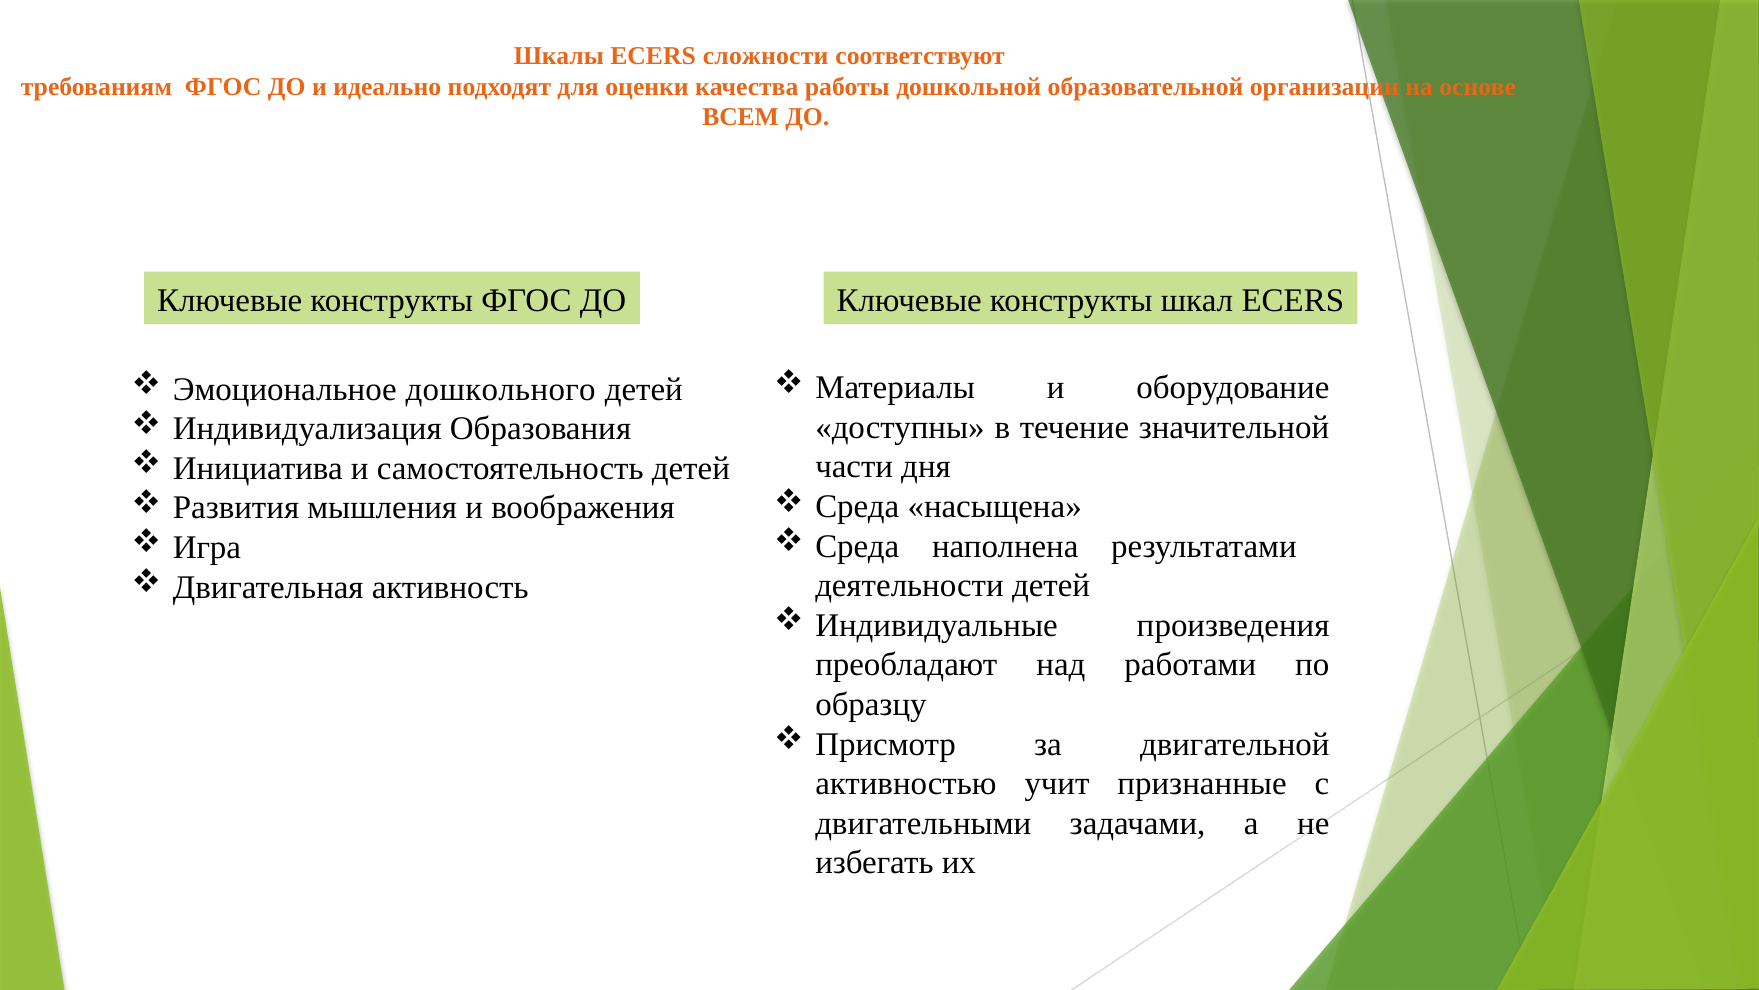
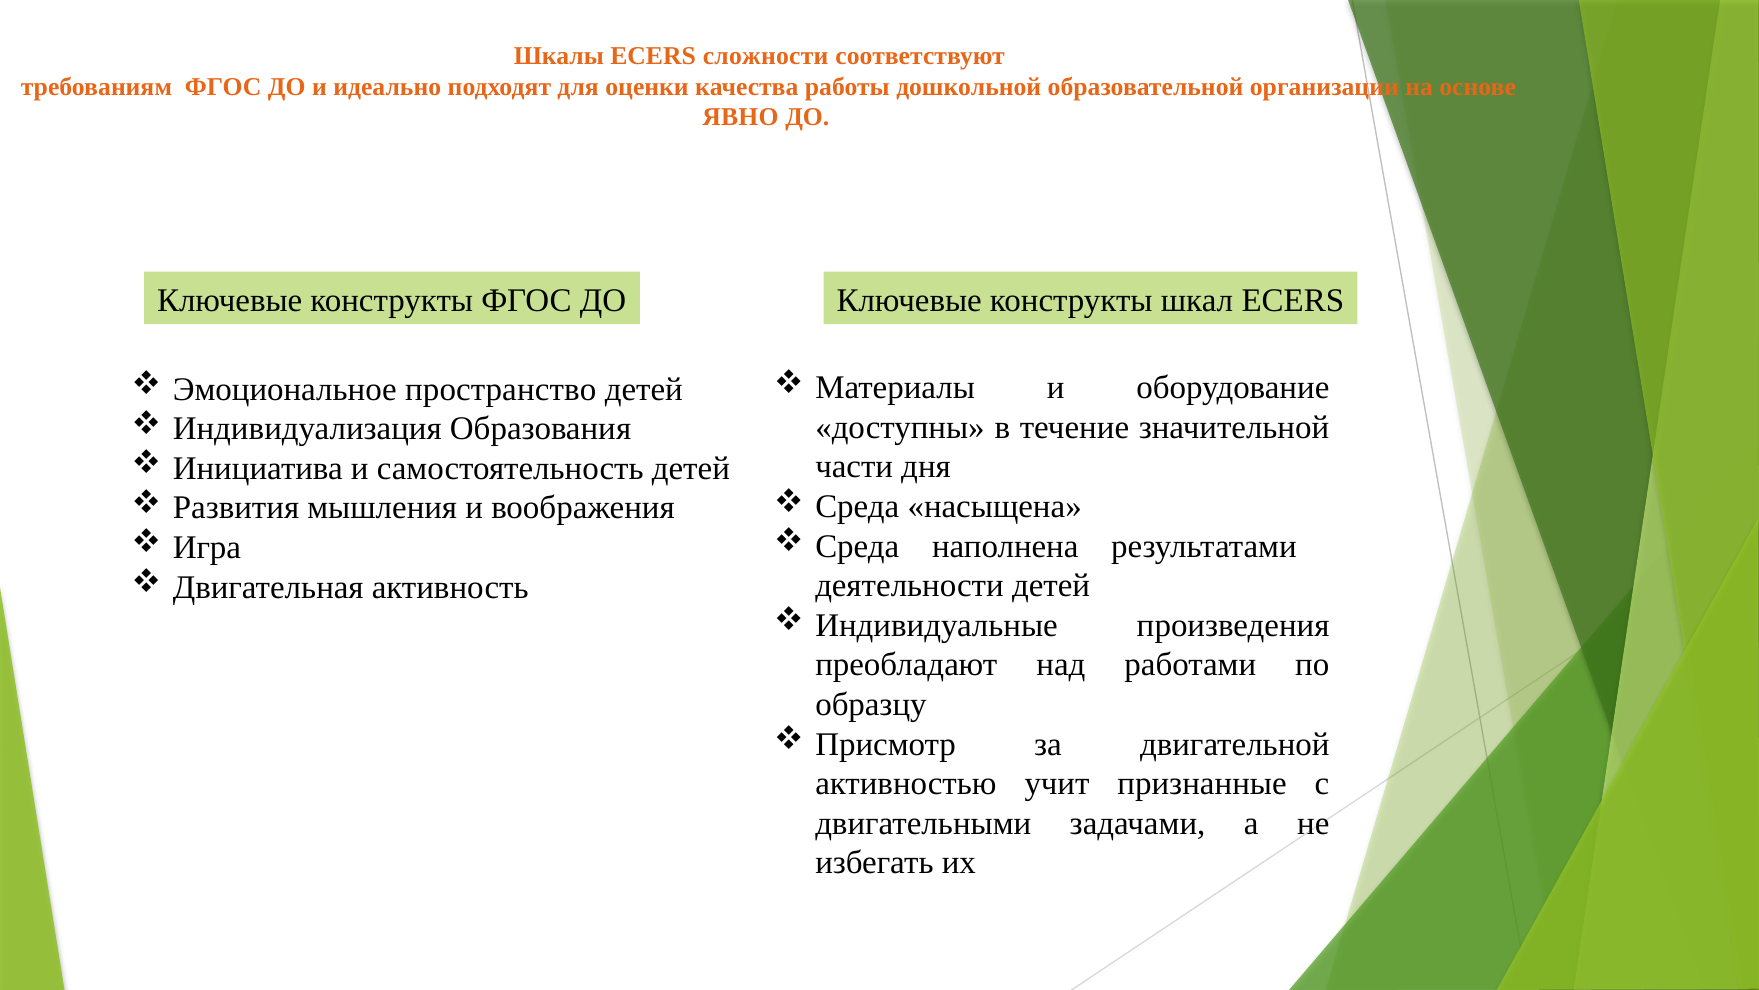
ВСЕМ: ВСЕМ -> ЯВНО
дошкольного: дошкольного -> пространство
